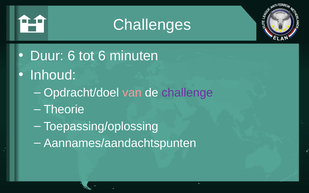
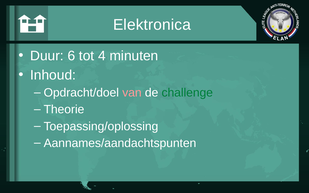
Challenges: Challenges -> Elektronica
tot 6: 6 -> 4
challenge colour: purple -> green
